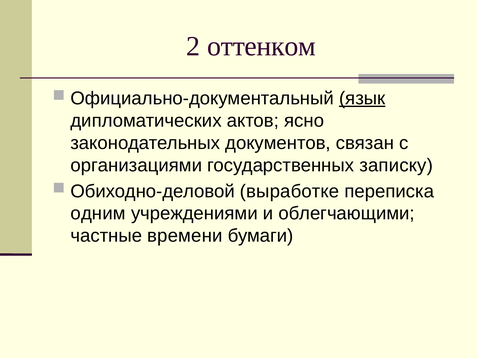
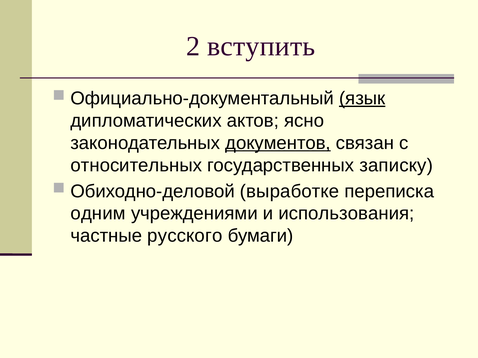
оттенком: оттенком -> вступить
документов underline: none -> present
организациями: организациями -> относительных
облегчающими: облегчающими -> использования
времени: времени -> русского
